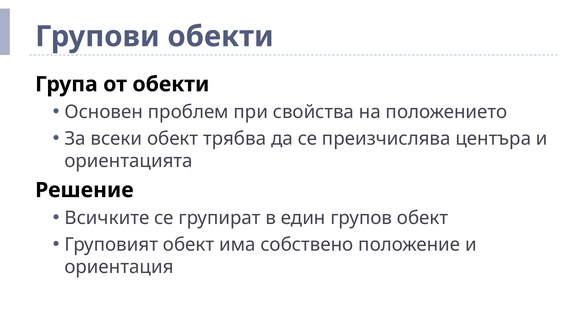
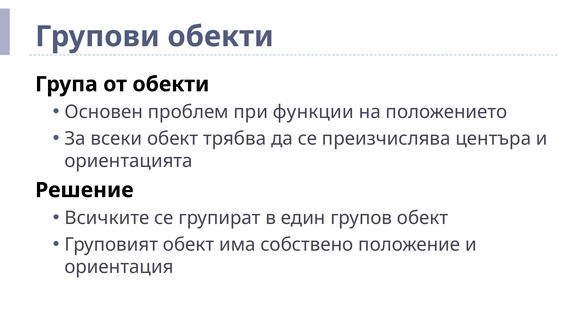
свойства: свойства -> функции
